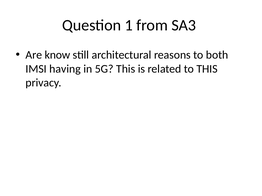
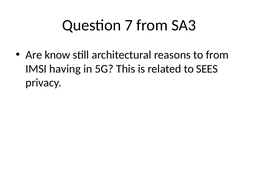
1: 1 -> 7
to both: both -> from
to THIS: THIS -> SEES
